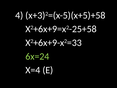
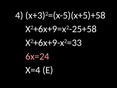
6x=24 colour: light green -> pink
